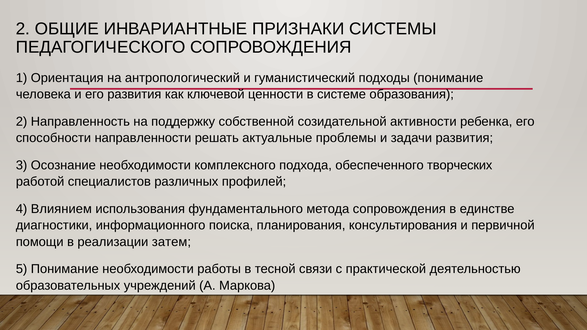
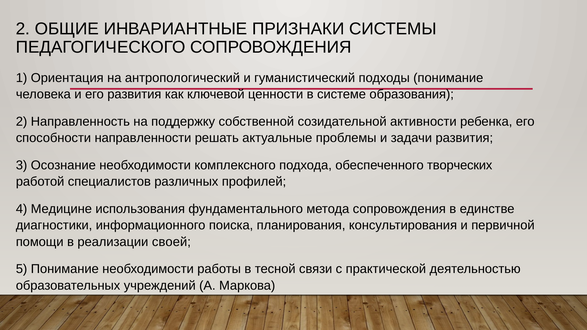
Влиянием: Влиянием -> Медицине
затем: затем -> своей
